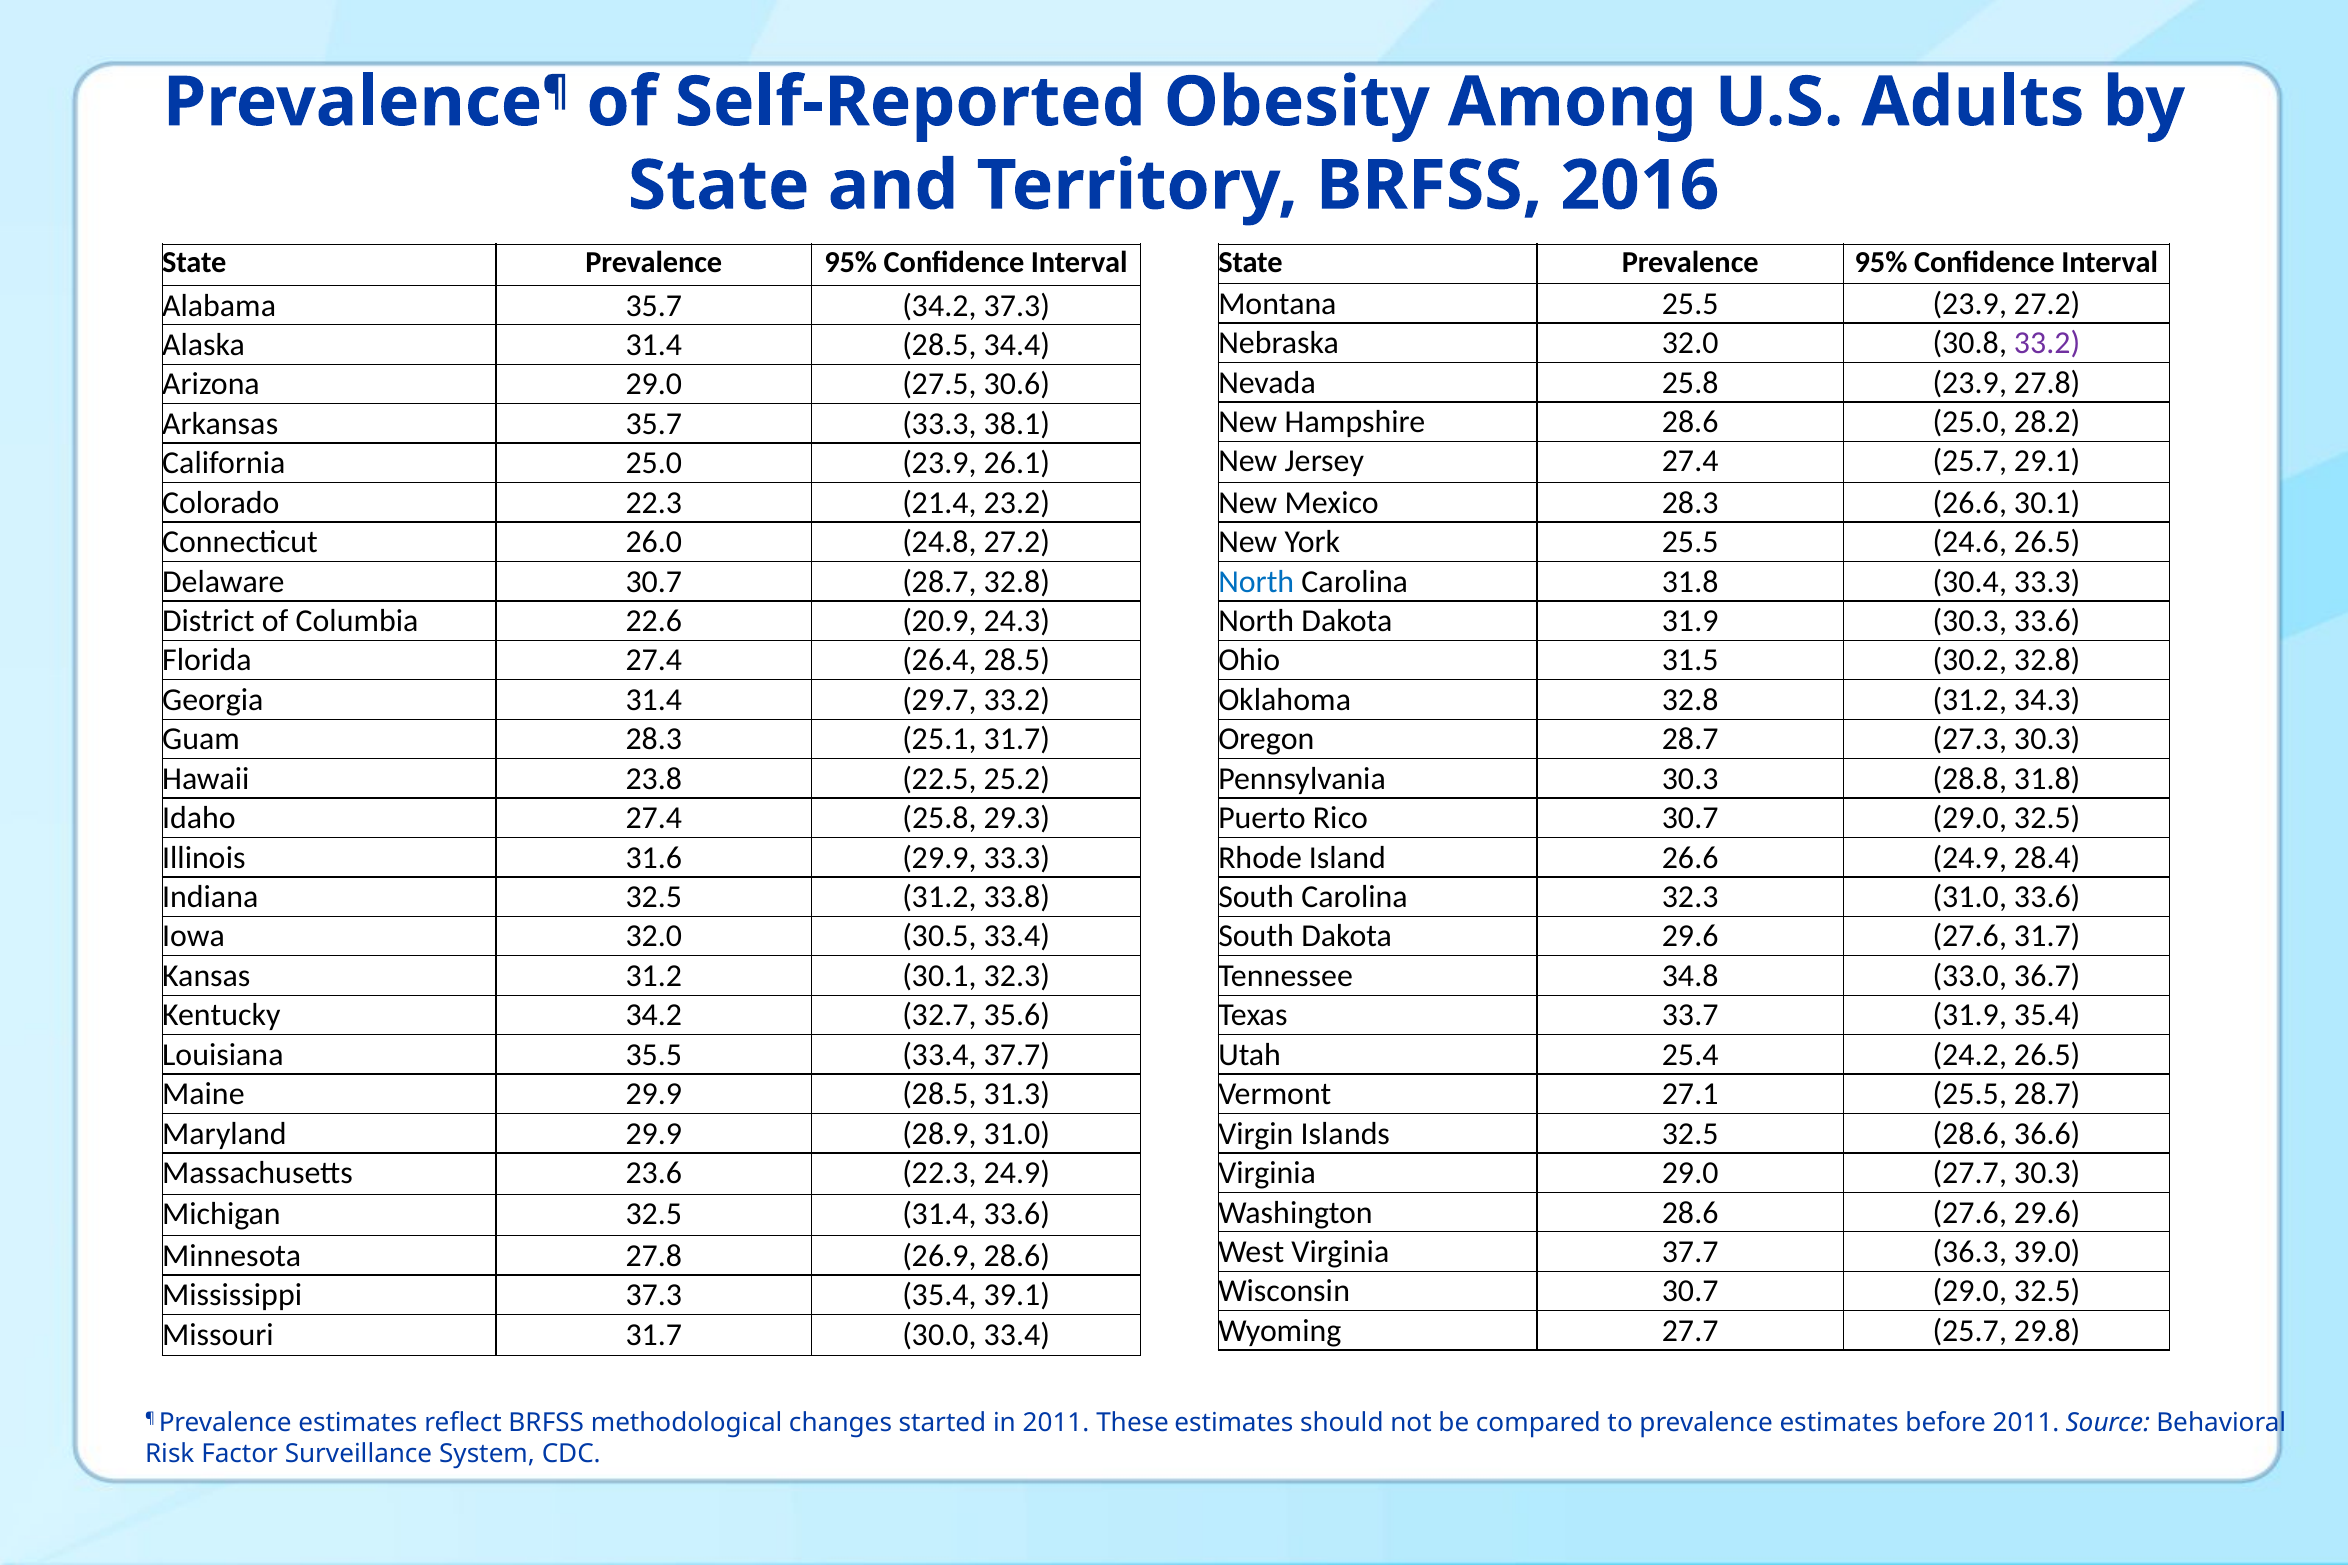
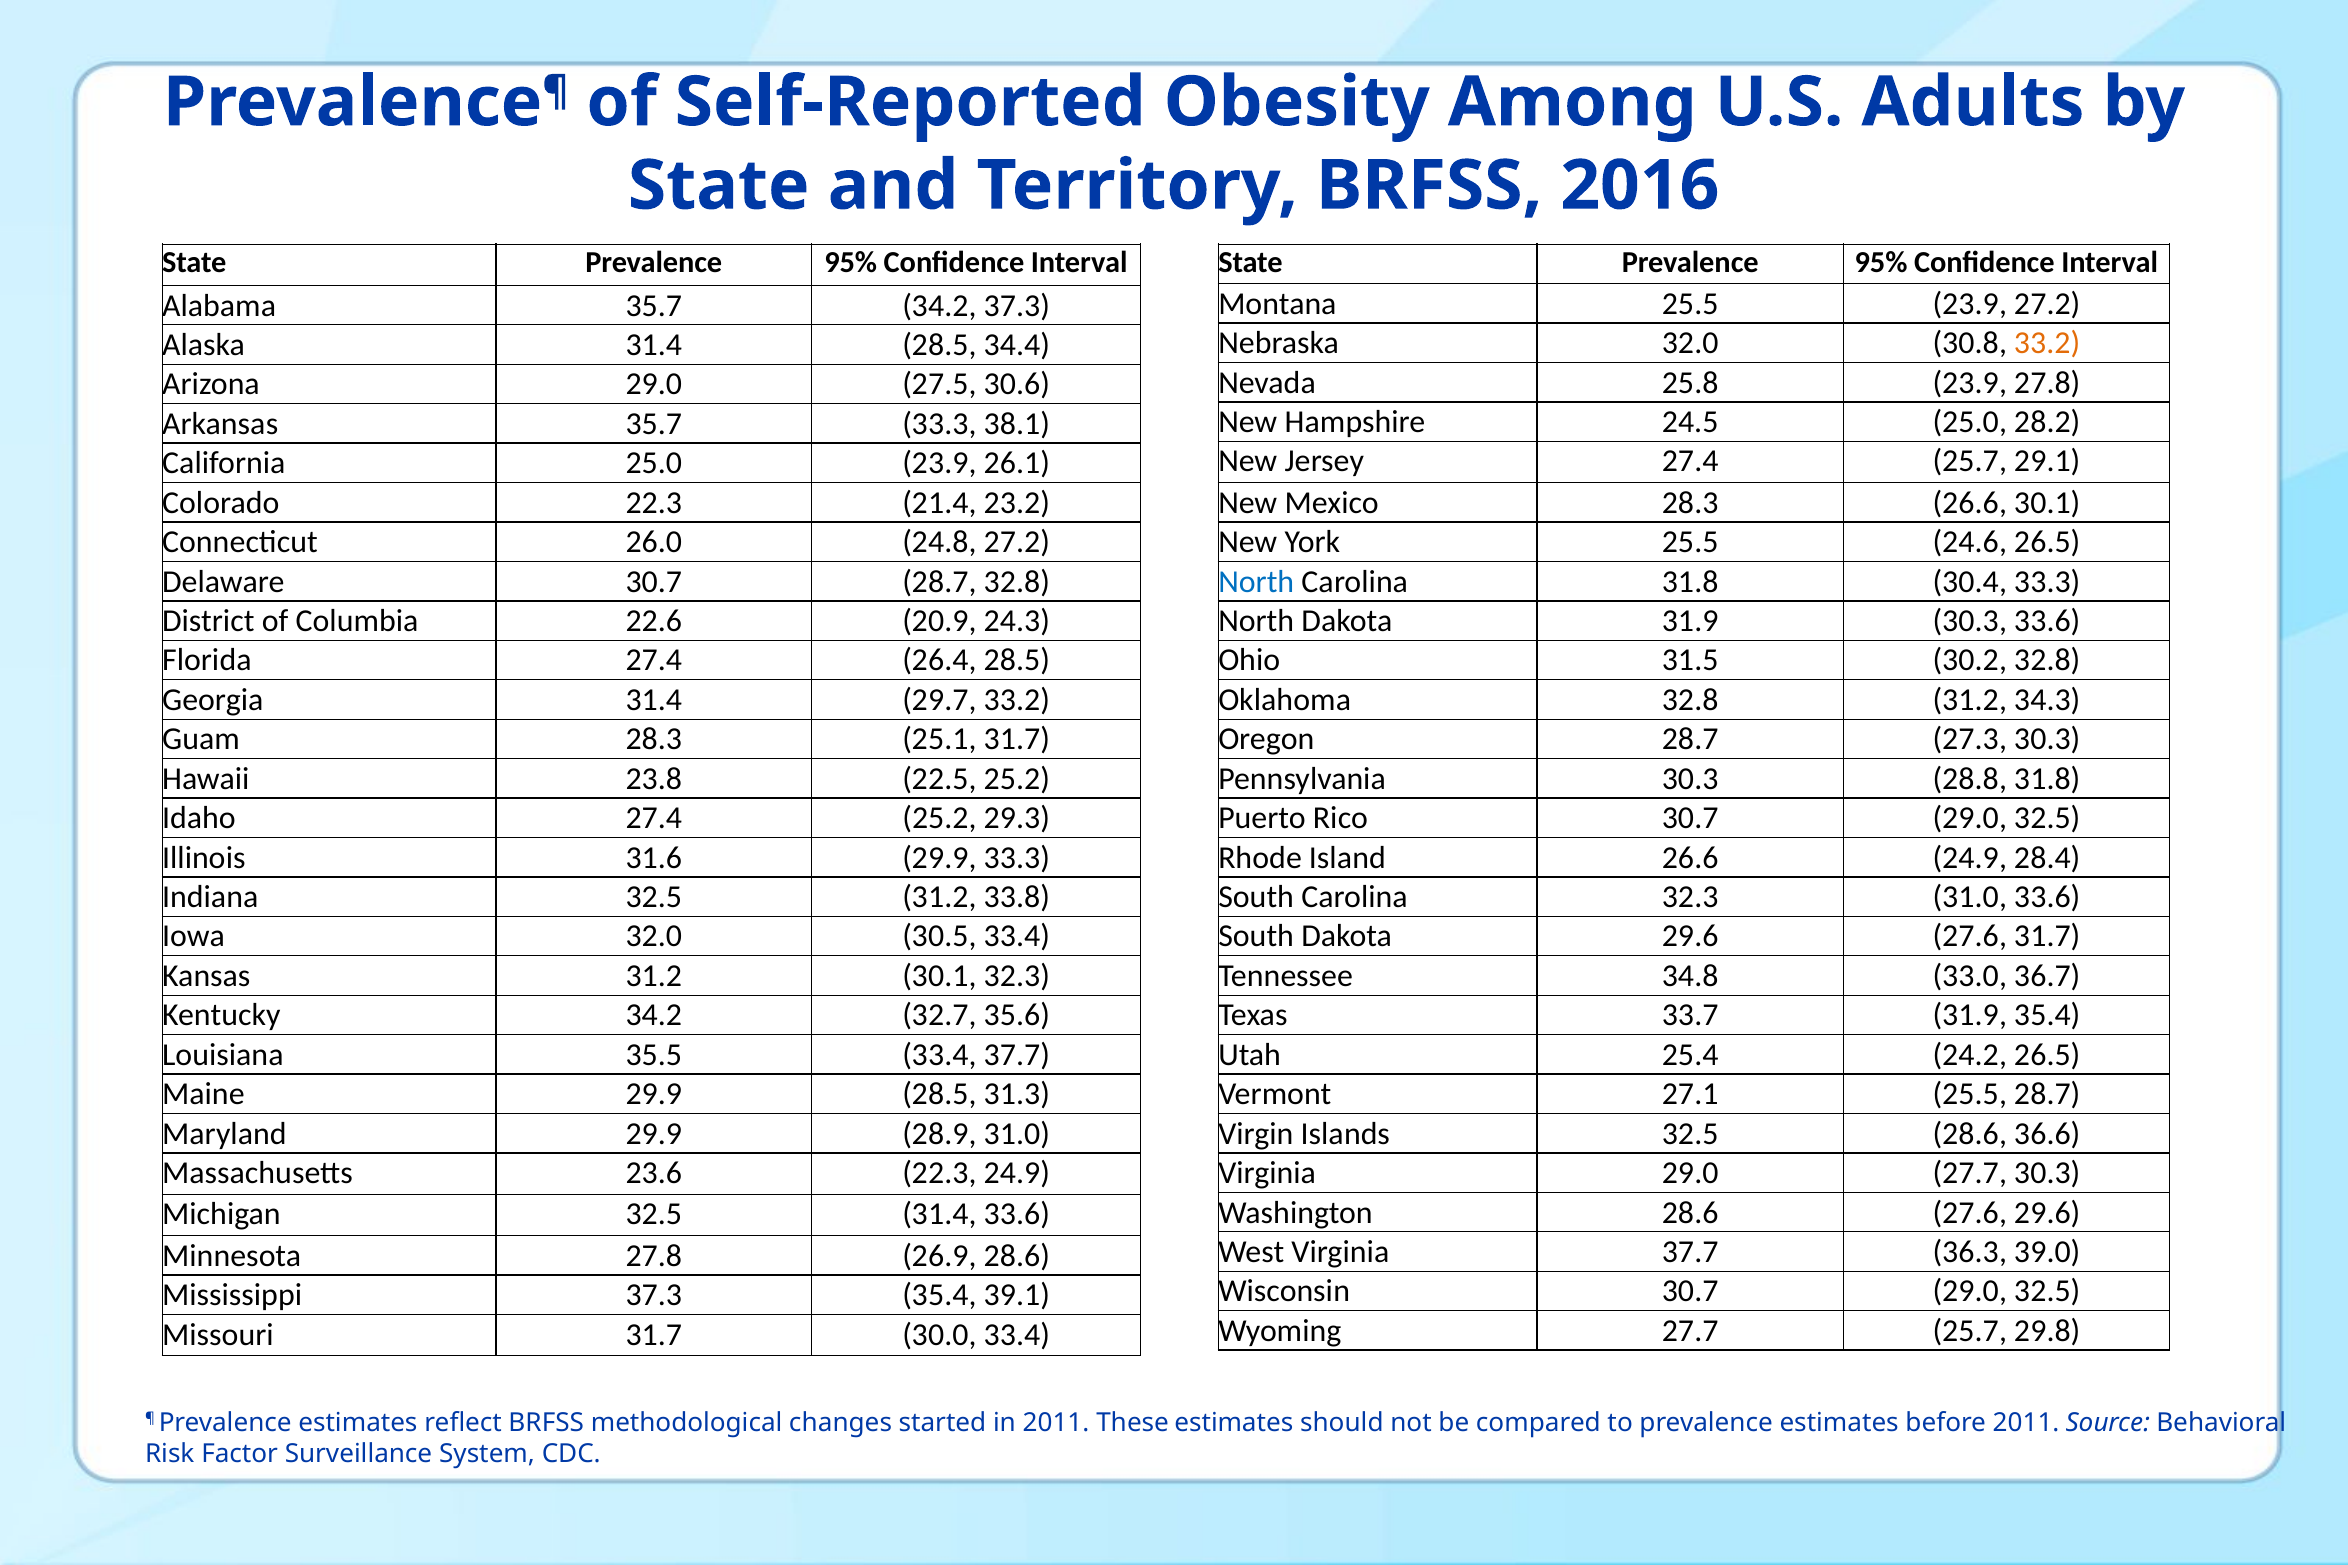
33.2 at (2047, 343) colour: purple -> orange
Hampshire 28.6: 28.6 -> 24.5
27.4 25.8: 25.8 -> 25.2
